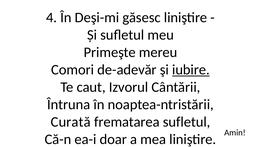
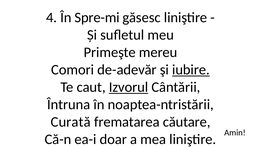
Deşi-mi: Deşi-mi -> Spre-mi
Izvorul underline: none -> present
frematarea sufletul: sufletul -> căutare
